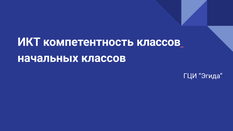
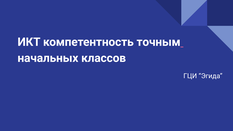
компетентность классов: классов -> точным
